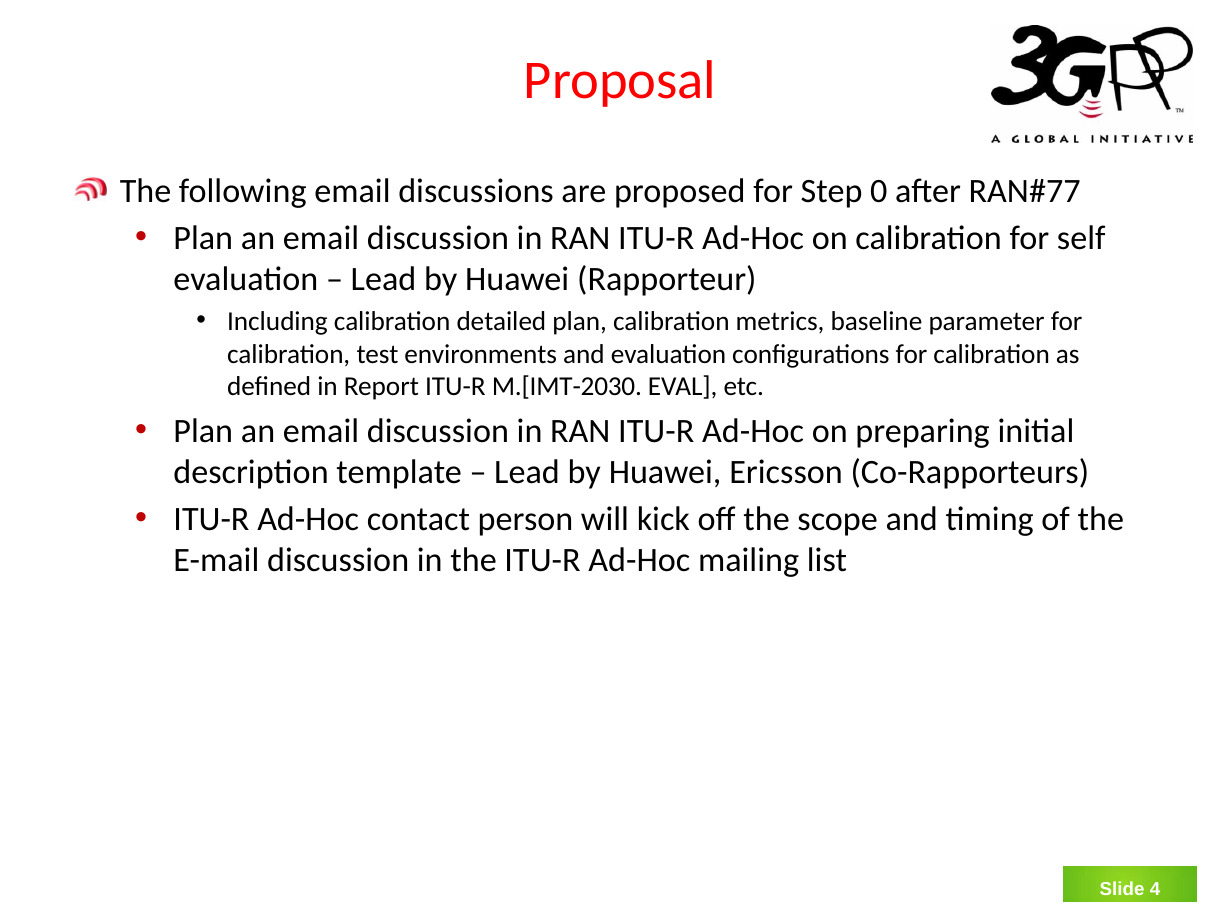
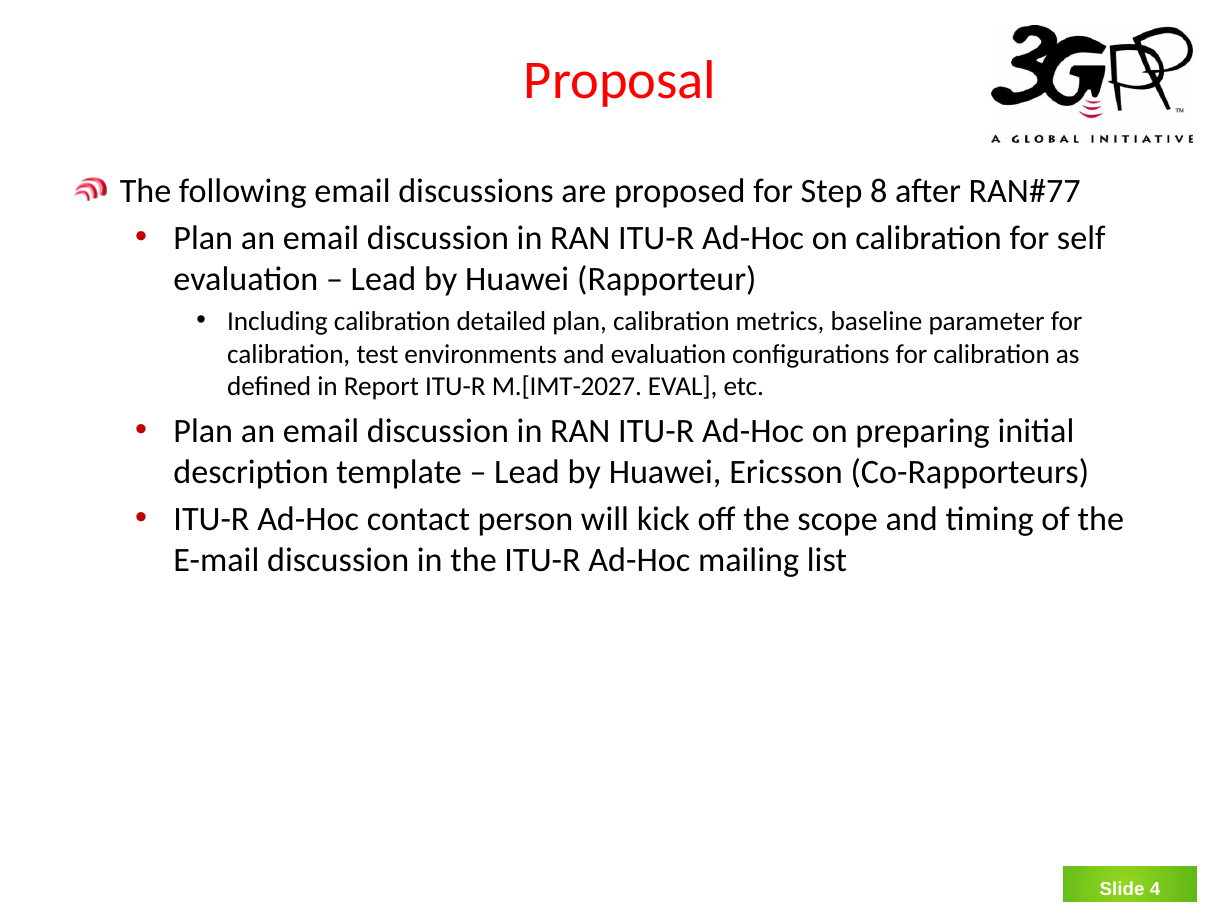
0: 0 -> 8
M.[IMT-2030: M.[IMT-2030 -> M.[IMT-2027
